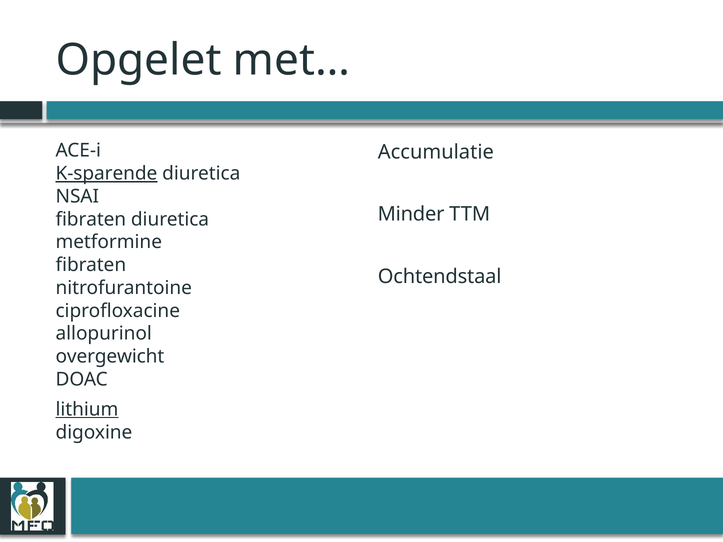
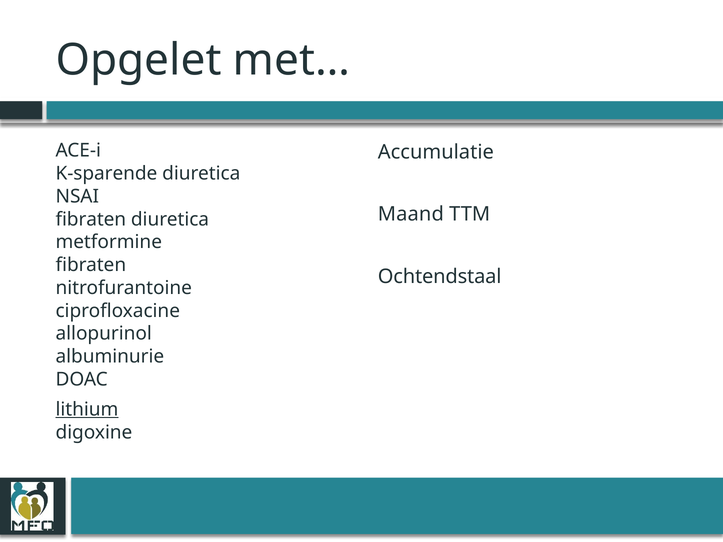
K-sparende underline: present -> none
Minder: Minder -> Maand
overgewicht: overgewicht -> albuminurie
